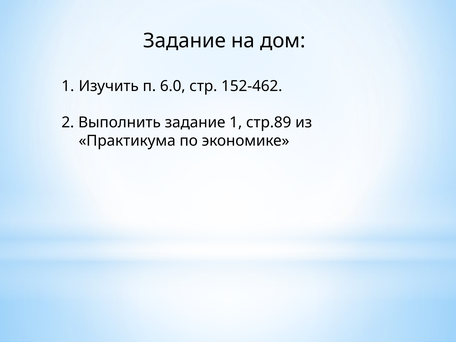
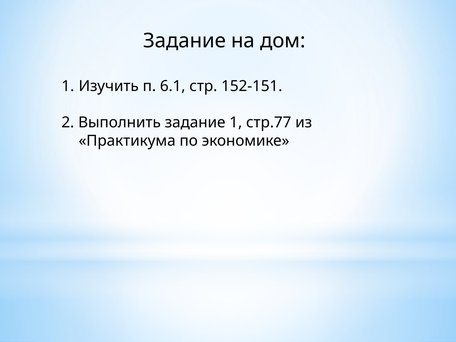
6.0: 6.0 -> 6.1
152-462: 152-462 -> 152-151
стр.89: стр.89 -> стр.77
